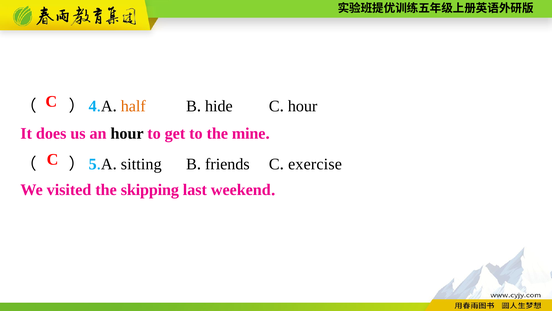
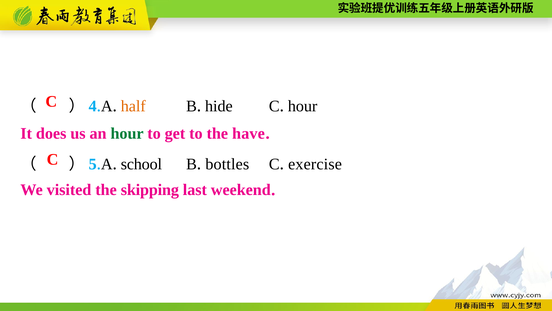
hour at (127, 133) colour: black -> green
mine: mine -> have
sitting: sitting -> school
friends: friends -> bottles
